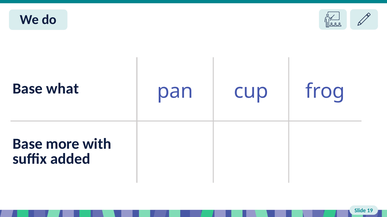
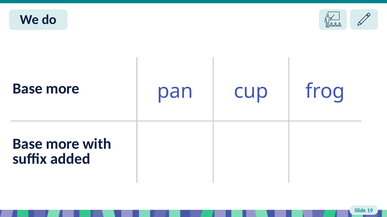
what at (63, 89): what -> more
